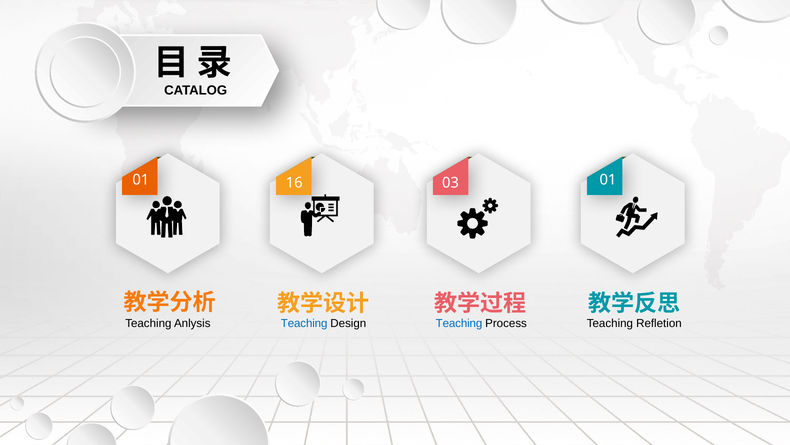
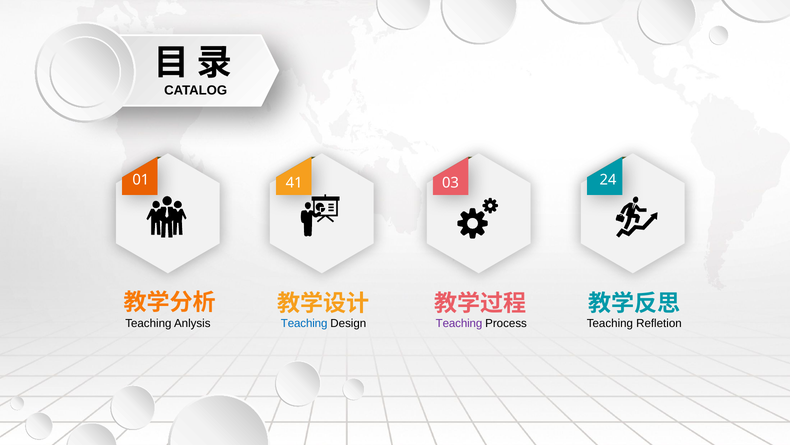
16: 16 -> 41
03 01: 01 -> 24
Teaching at (459, 323) colour: blue -> purple
